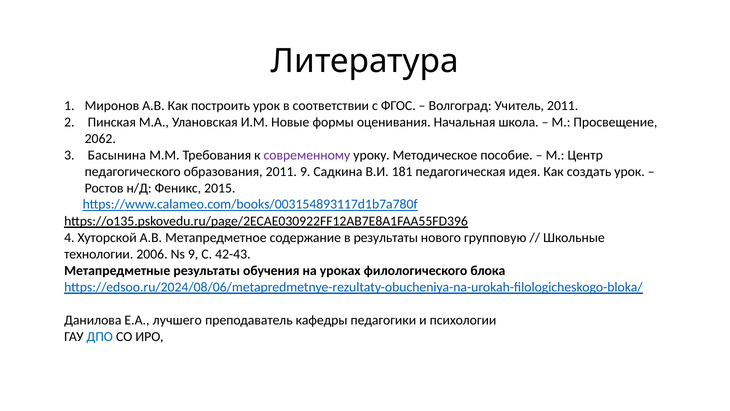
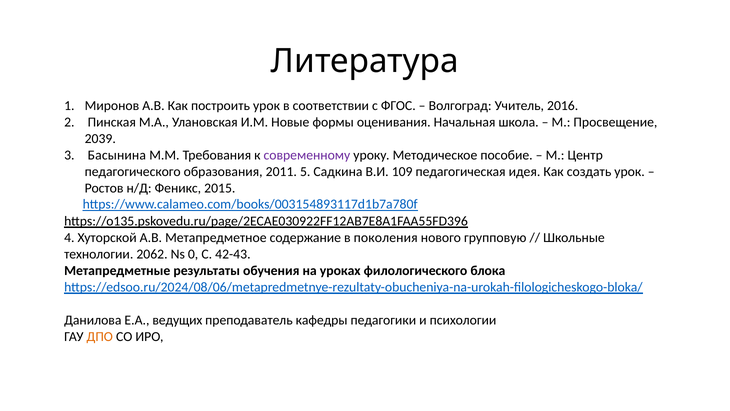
Учитель 2011: 2011 -> 2016
2062: 2062 -> 2039
2011 9: 9 -> 5
181: 181 -> 109
в результаты: результаты -> поколения
2006: 2006 -> 2062
Ns 9: 9 -> 0
лучшего: лучшего -> ведущих
ДПО colour: blue -> orange
